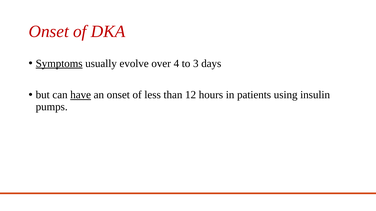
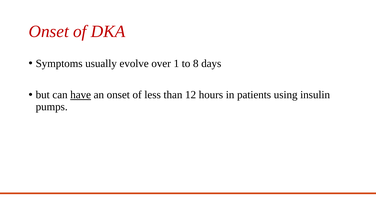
Symptoms underline: present -> none
4: 4 -> 1
3: 3 -> 8
